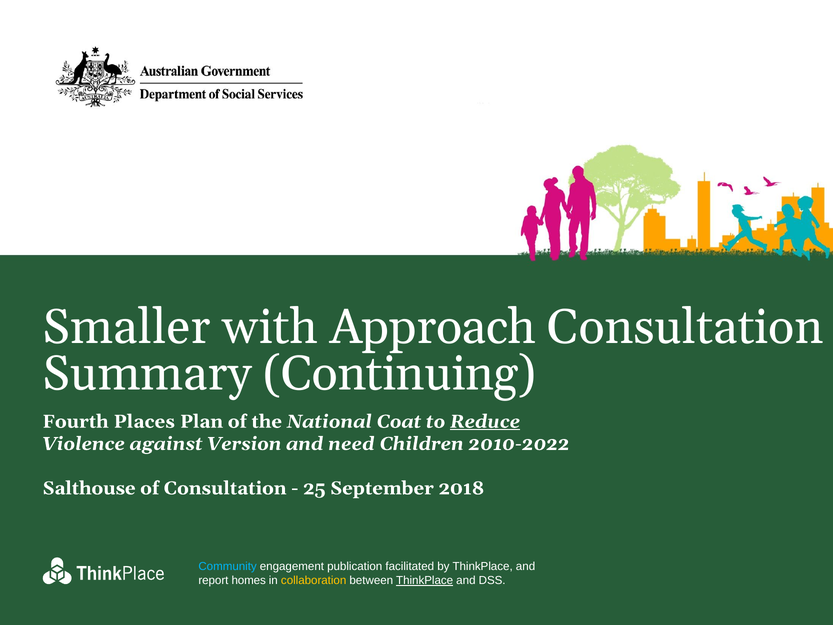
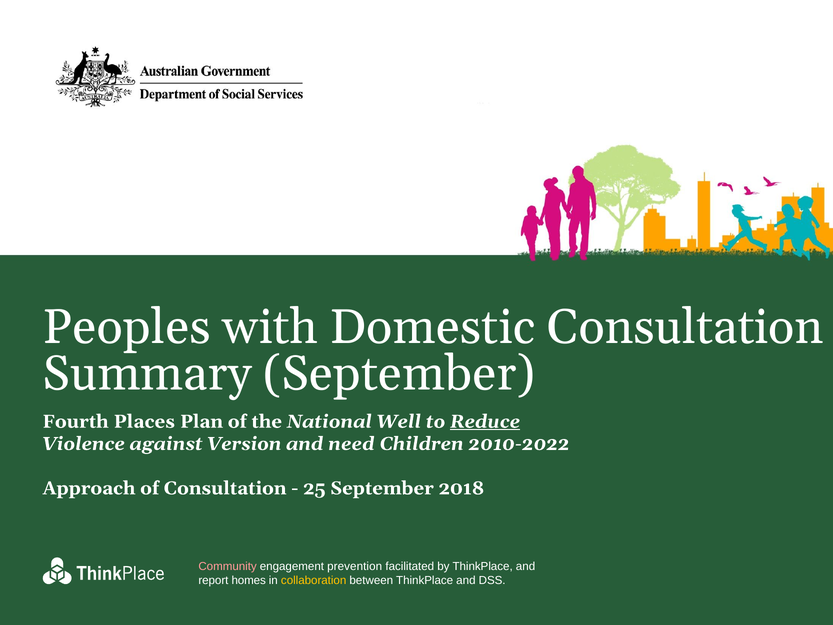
Smaller: Smaller -> Peoples
Approach: Approach -> Domestic
Summary Continuing: Continuing -> September
Coat: Coat -> Well
Salthouse: Salthouse -> Approach
Community colour: light blue -> pink
publication: publication -> prevention
ThinkPlace at (425, 580) underline: present -> none
